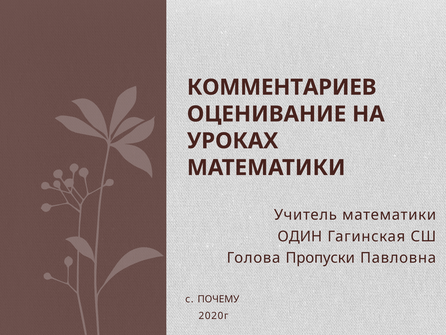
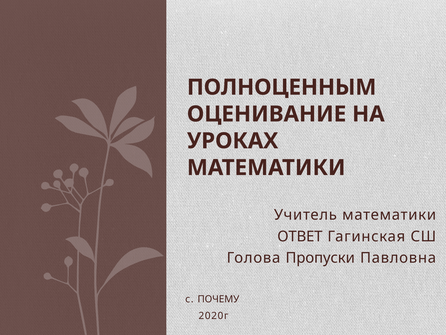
КОММЕНТАРИЕВ: КОММЕНТАРИЕВ -> ПОЛНОЦЕННЫМ
ОДИН: ОДИН -> ОТВЕТ
